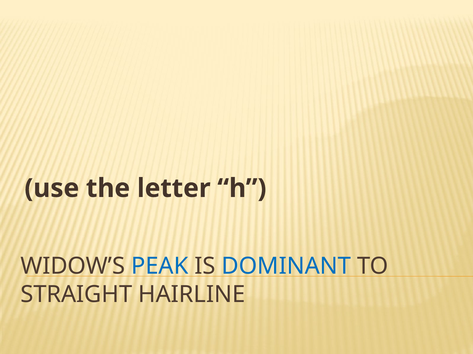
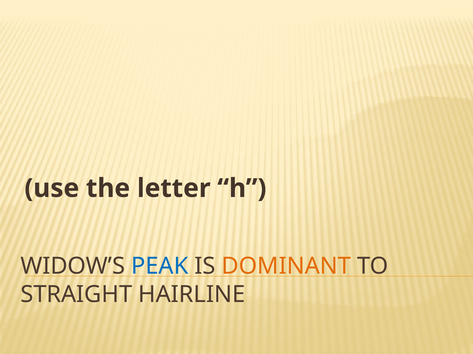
DOMINANT colour: blue -> orange
